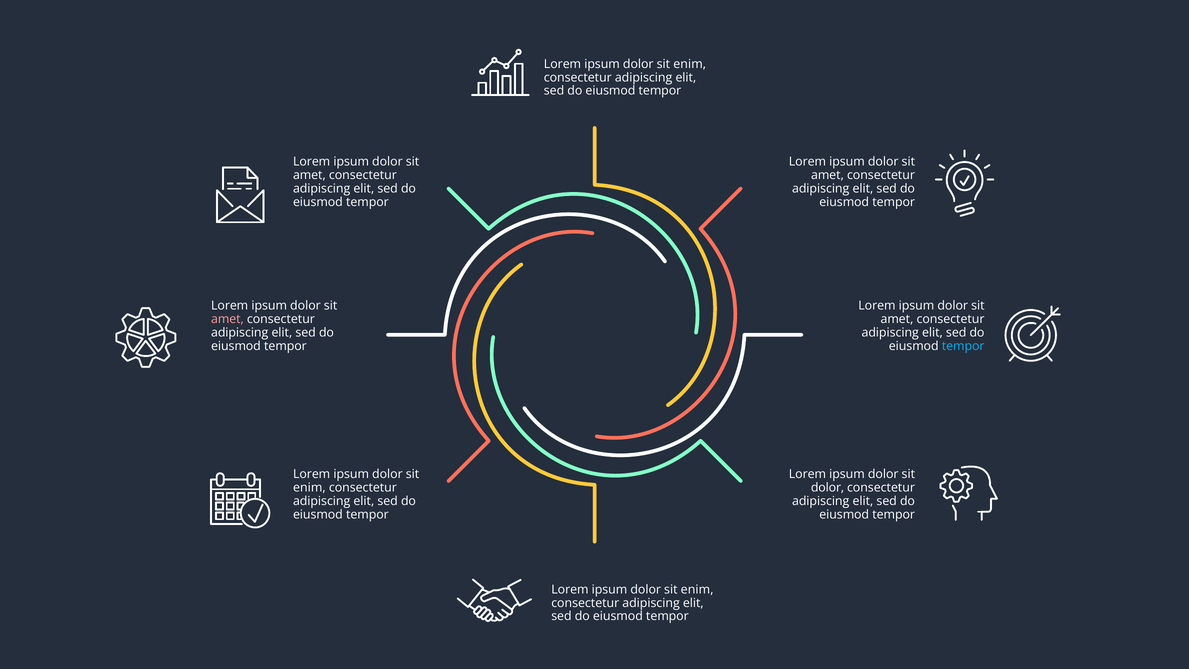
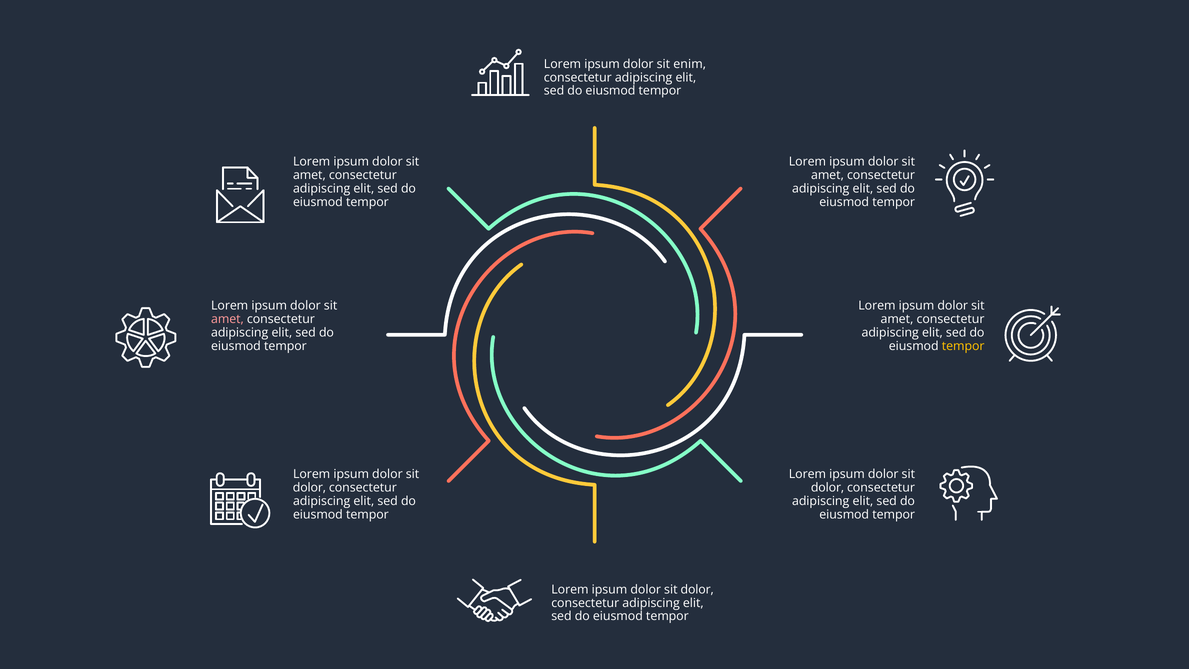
tempor at (963, 346) colour: light blue -> yellow
enim at (309, 488): enim -> dolor
enim at (697, 589): enim -> dolor
